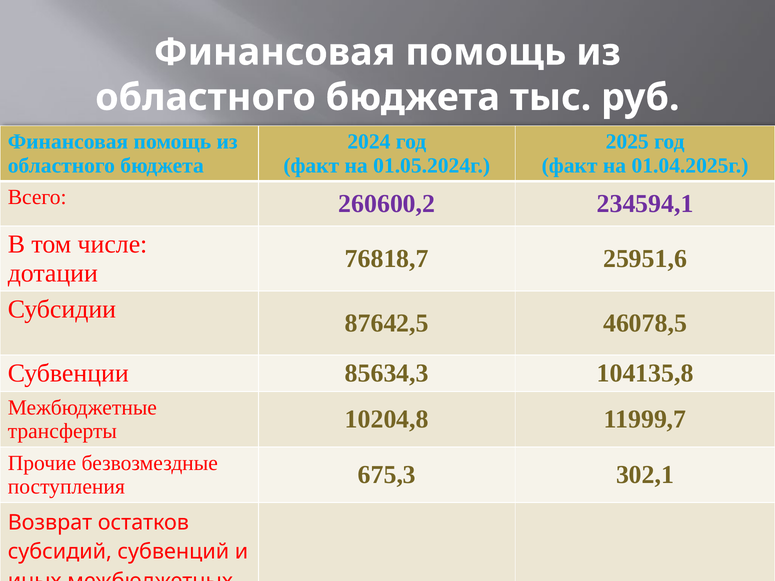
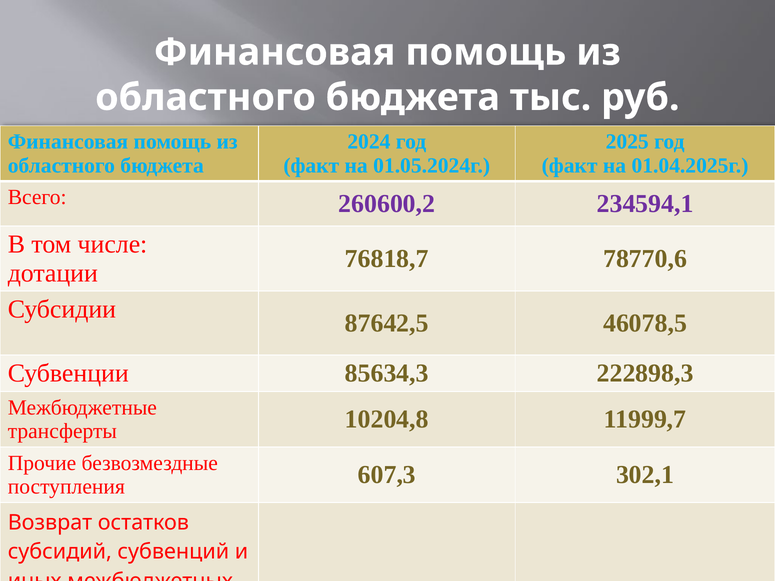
25951,6: 25951,6 -> 78770,6
104135,8: 104135,8 -> 222898,3
675,3: 675,3 -> 607,3
